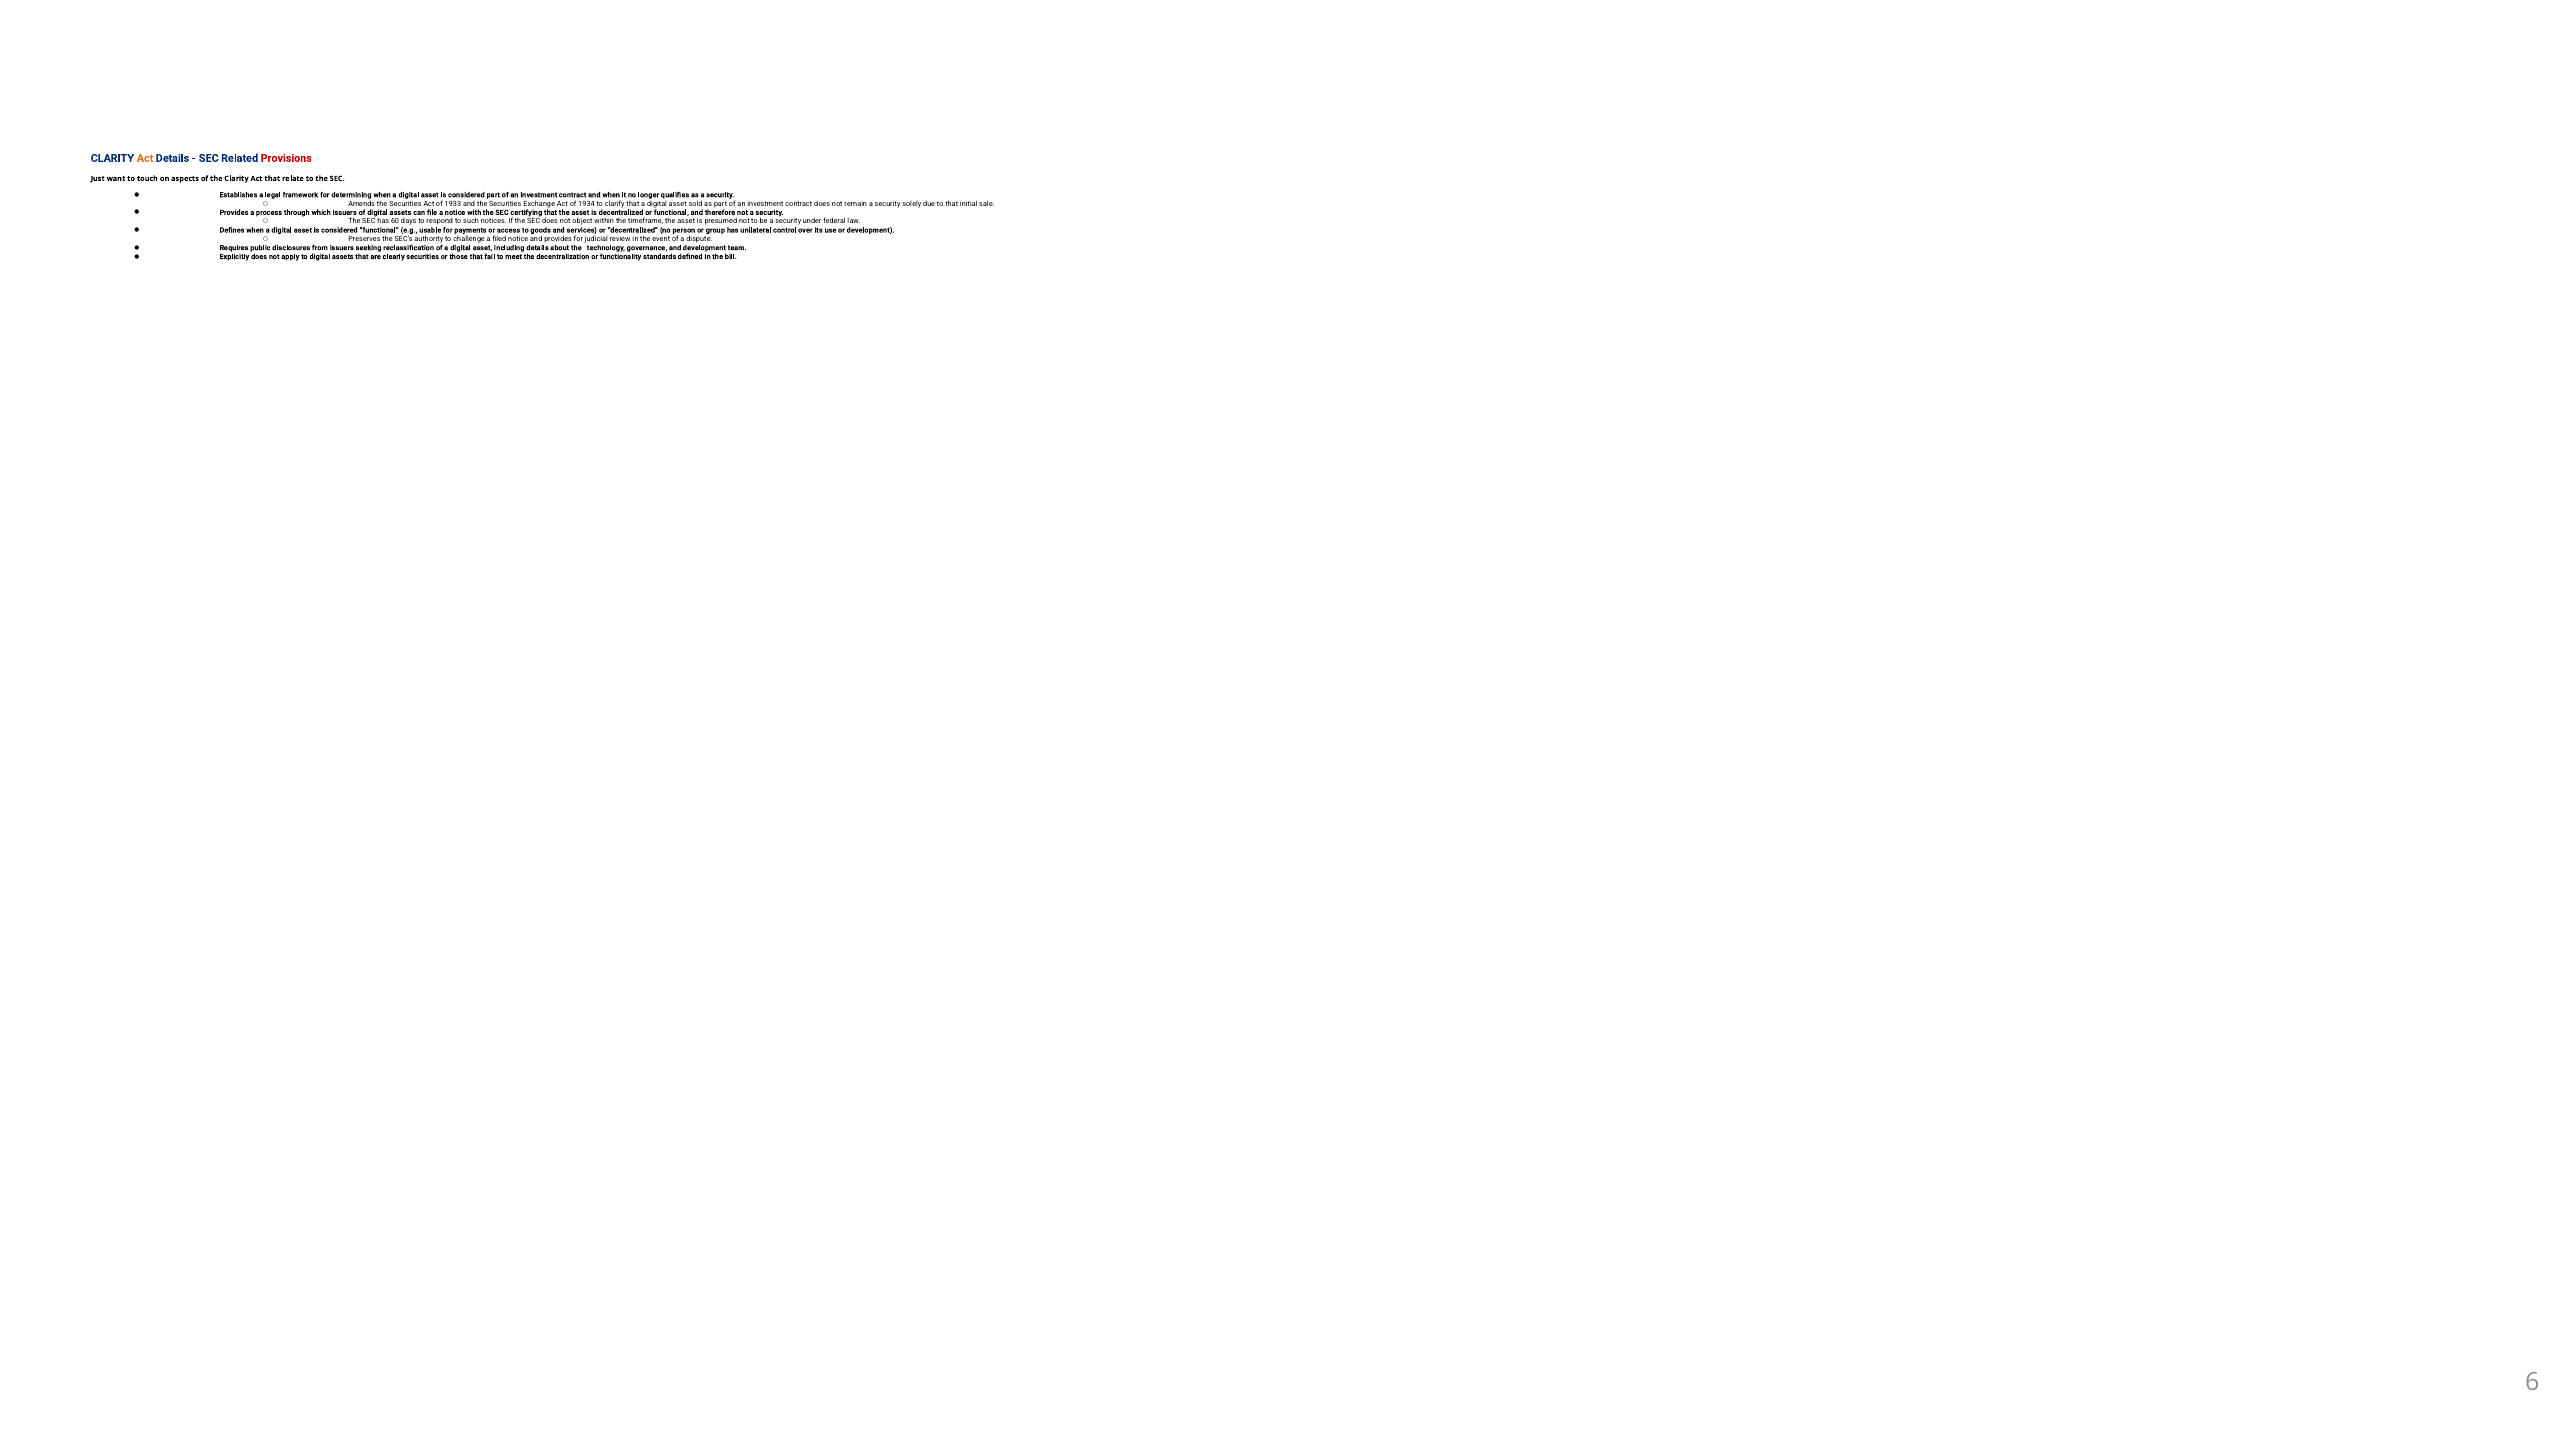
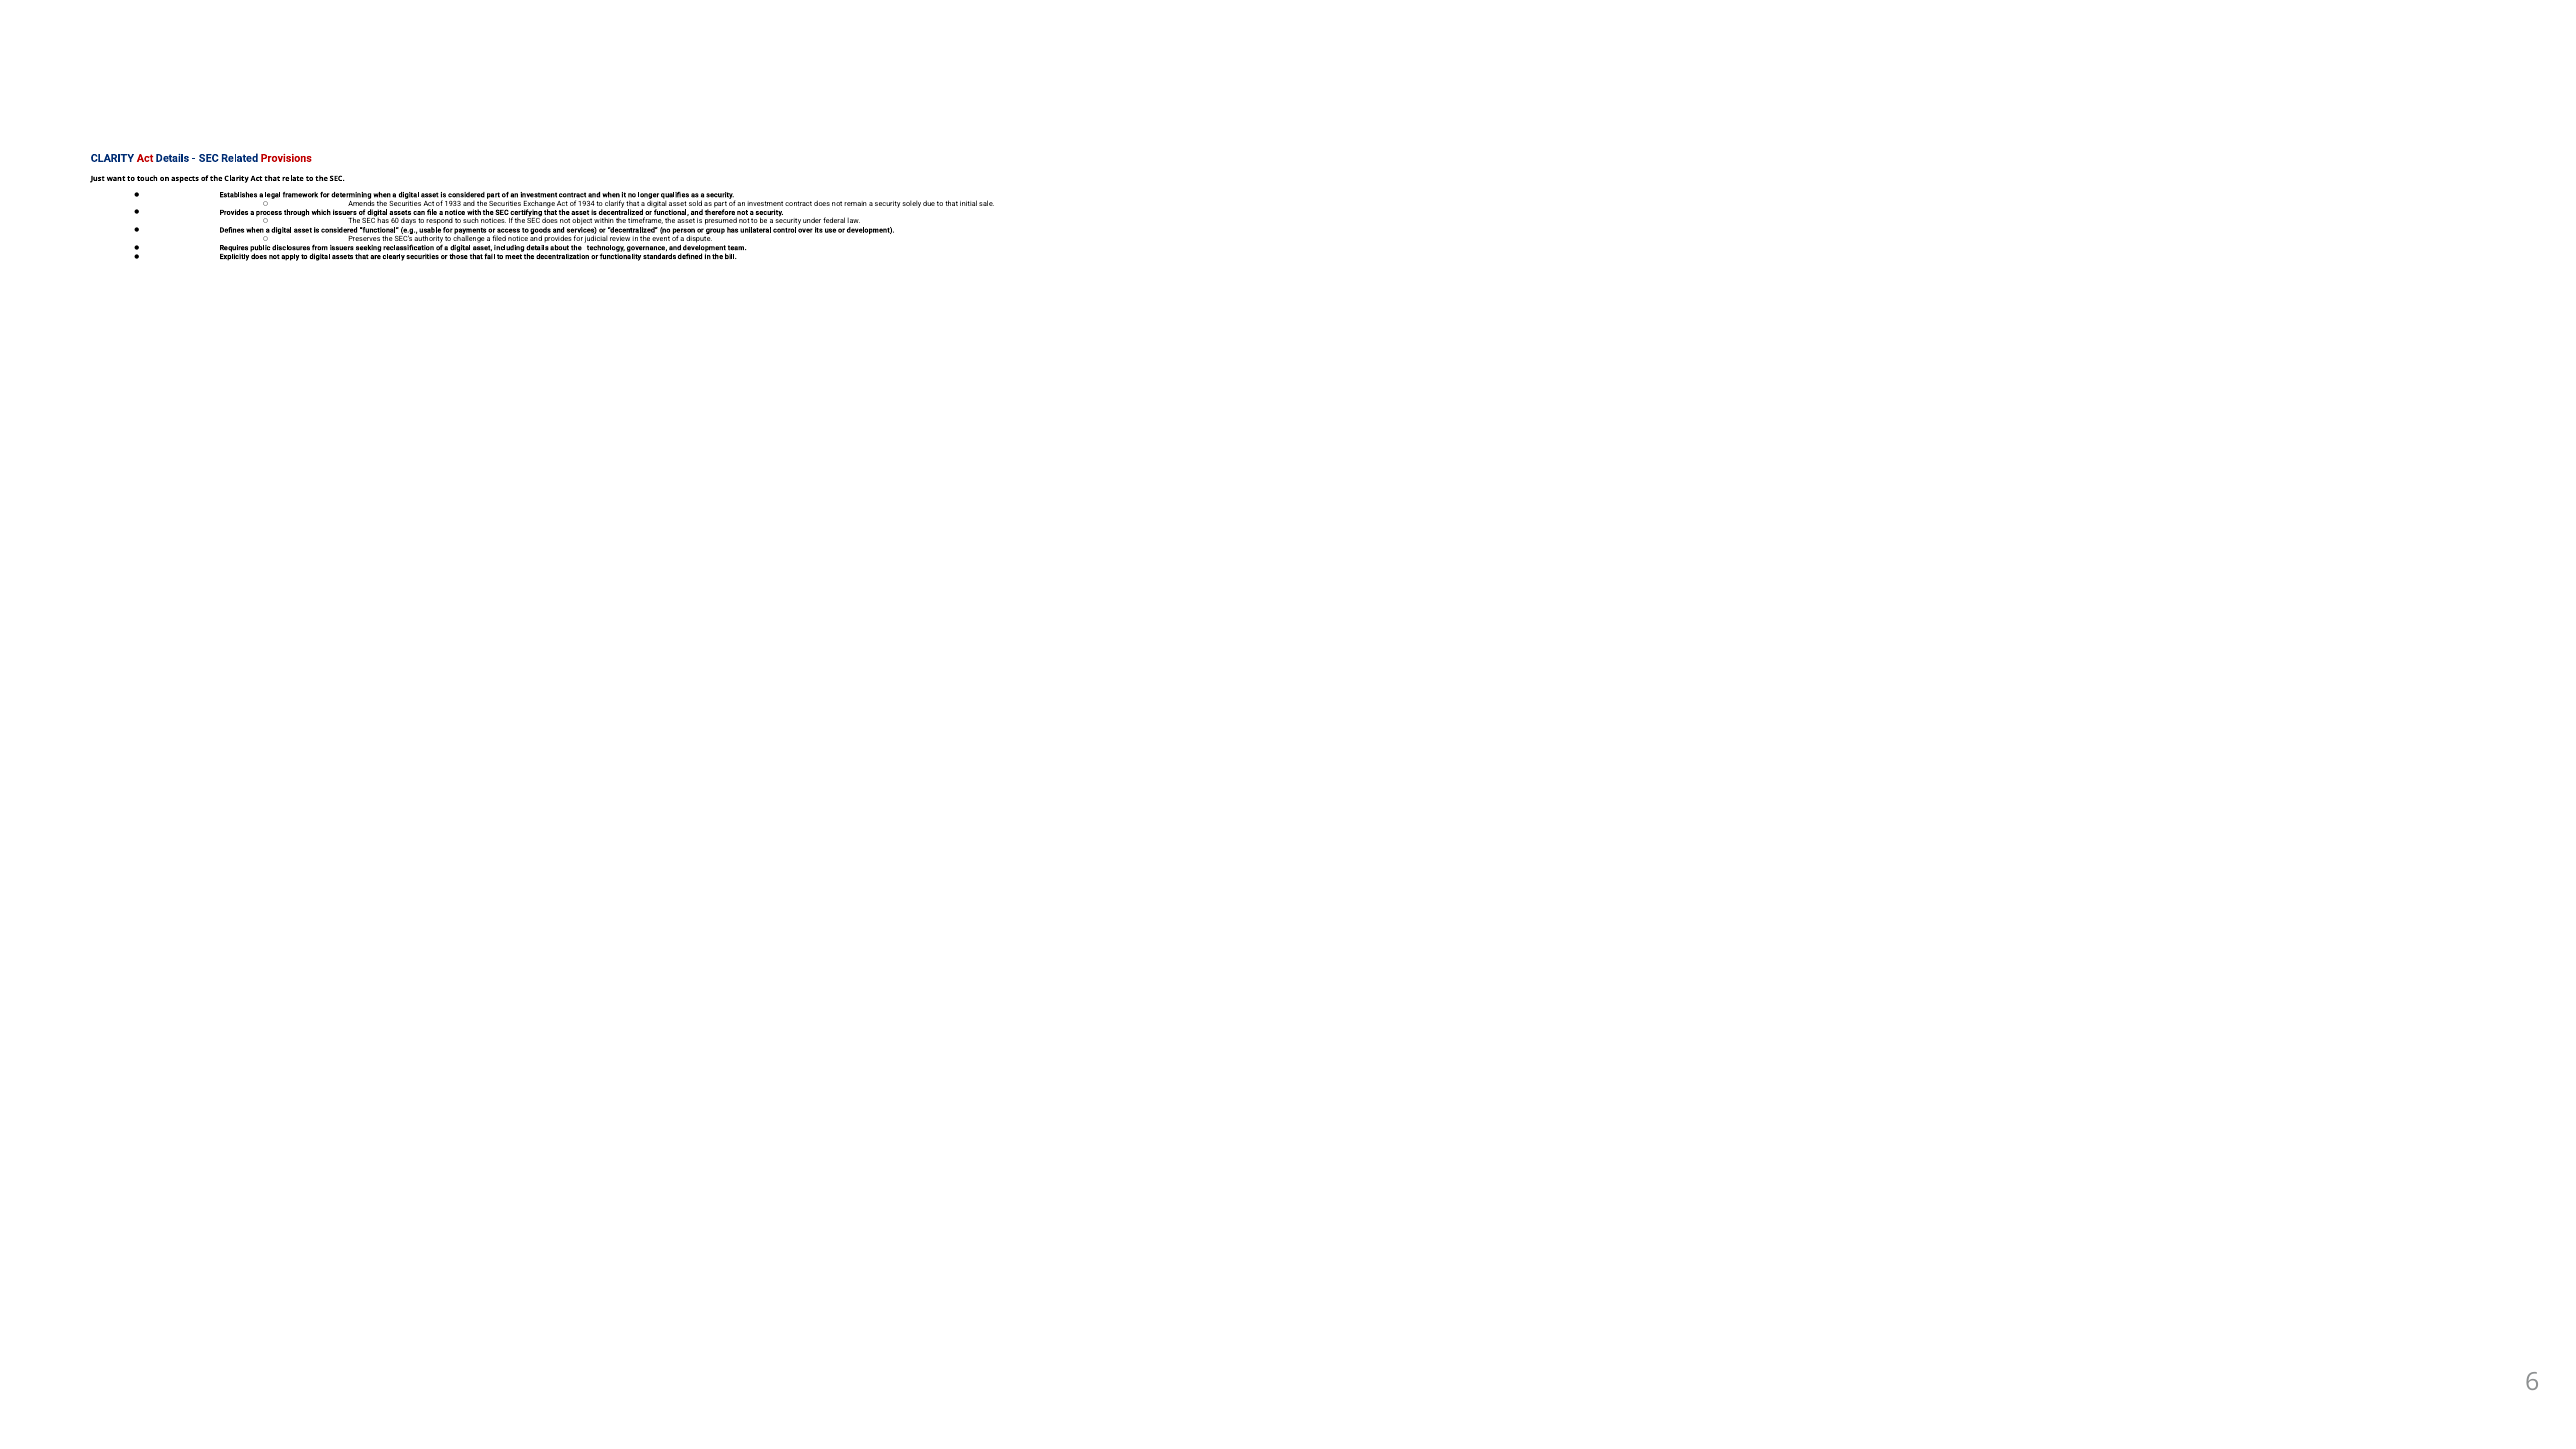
Act at (145, 158) colour: orange -> red
